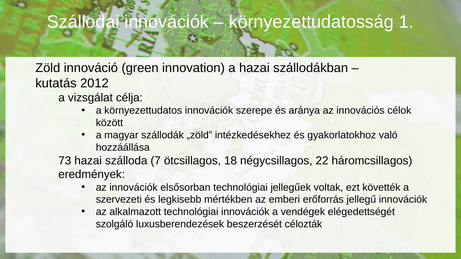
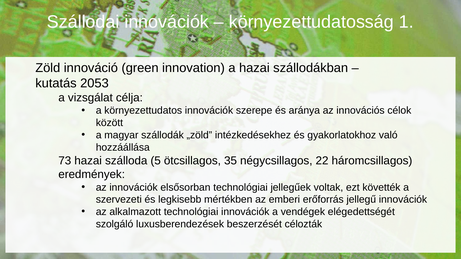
2012: 2012 -> 2053
7: 7 -> 5
18: 18 -> 35
